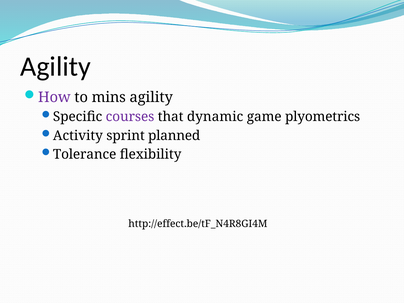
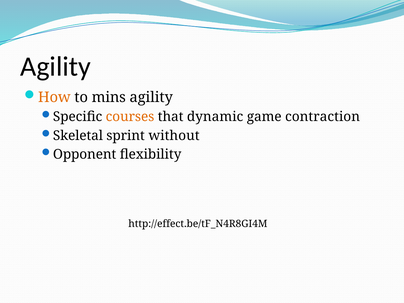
How colour: purple -> orange
courses colour: purple -> orange
plyometrics: plyometrics -> contraction
Activity: Activity -> Skeletal
planned: planned -> without
Tolerance: Tolerance -> Opponent
